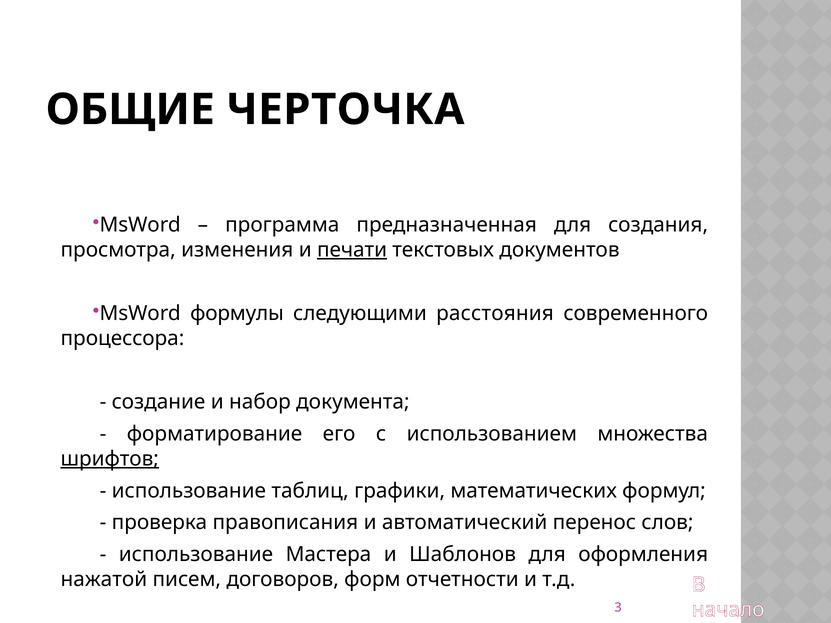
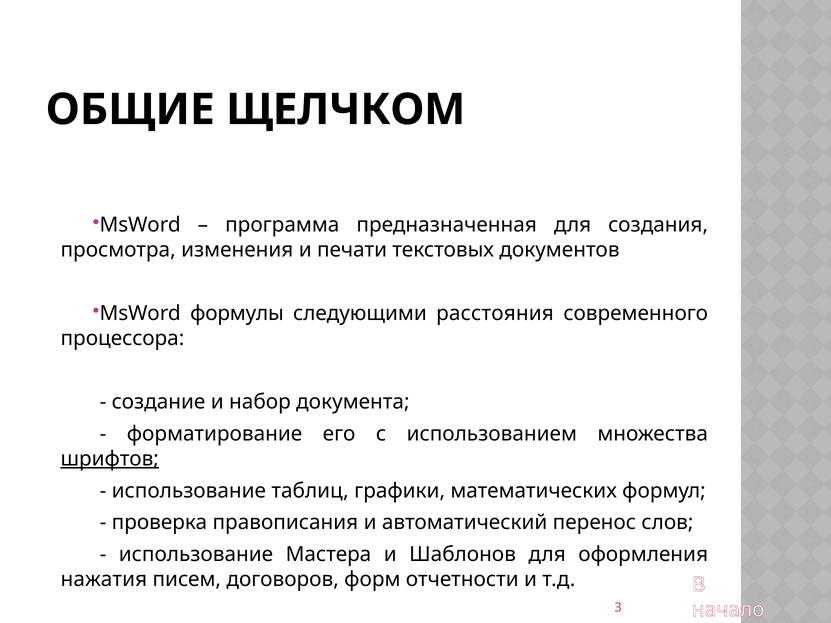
ЧЕРТОЧКА: ЧЕРТОЧКА -> ЩЕЛЧКОМ
печати underline: present -> none
нажатой: нажатой -> нажатия
